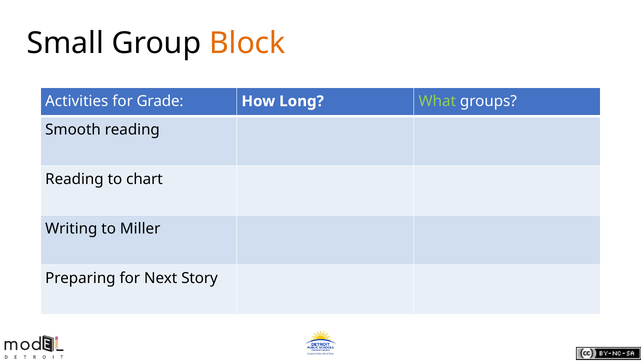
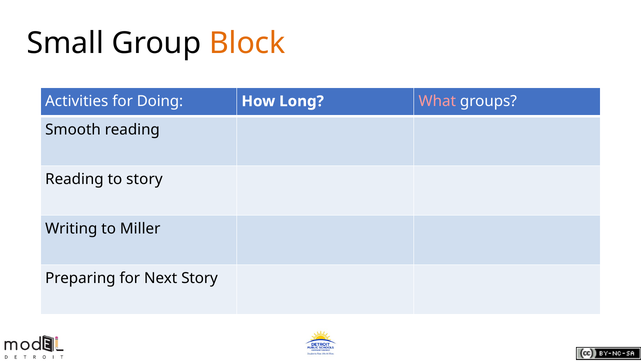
Grade: Grade -> Doing
What colour: light green -> pink
to chart: chart -> story
